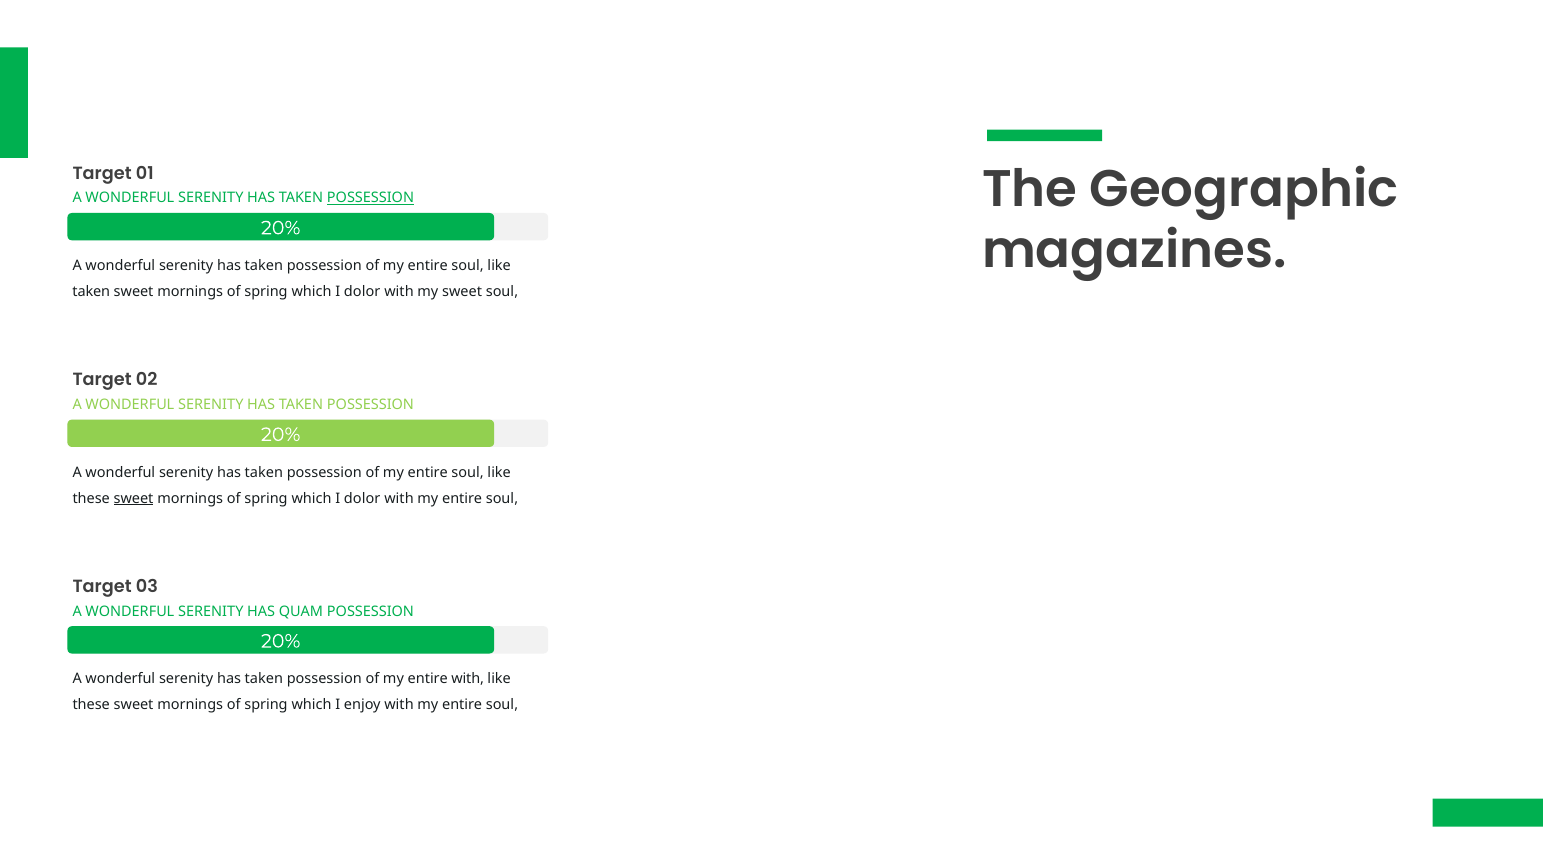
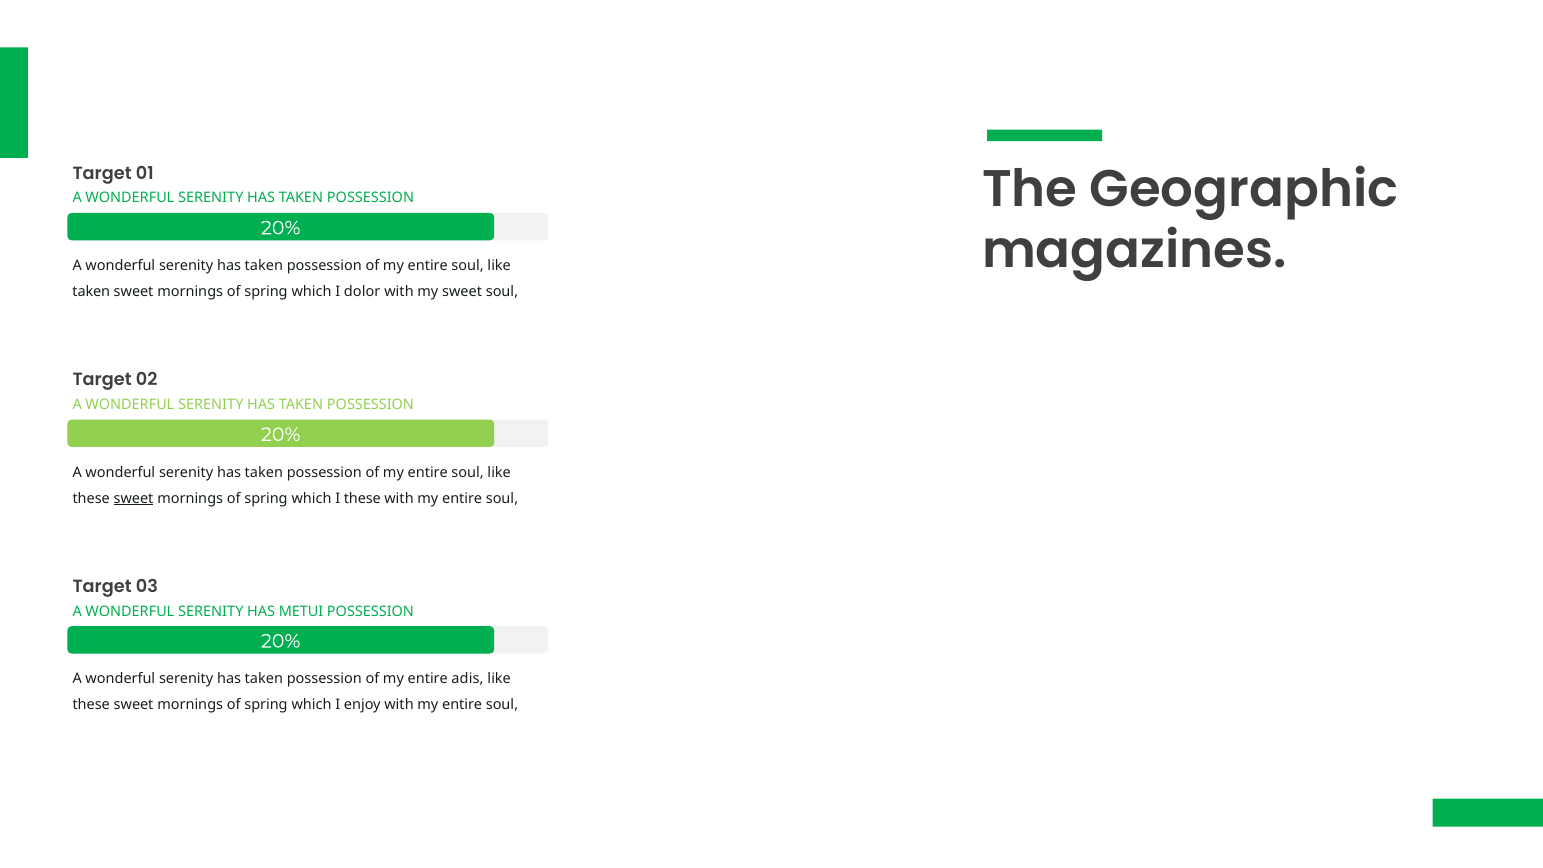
POSSESSION at (370, 198) underline: present -> none
dolor at (362, 498): dolor -> these
QUAM: QUAM -> METUI
entire with: with -> adis
